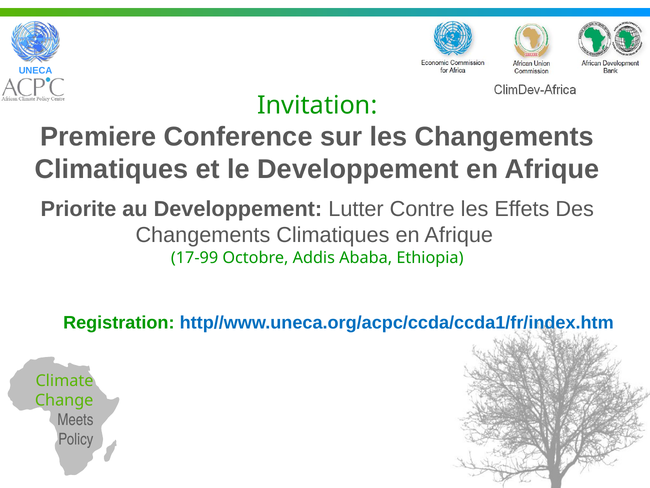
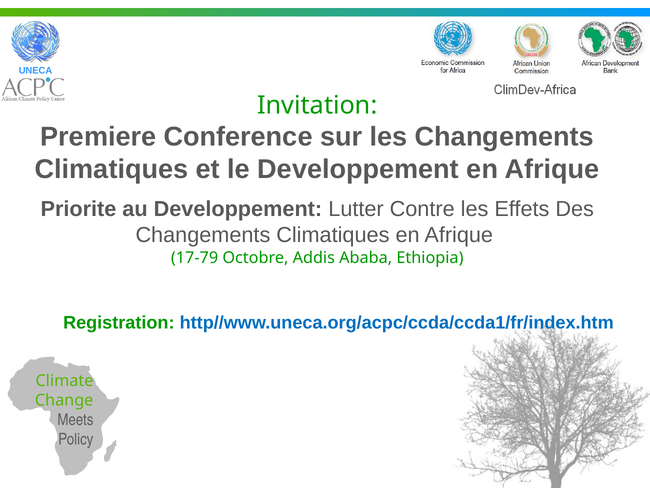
17-99: 17-99 -> 17-79
